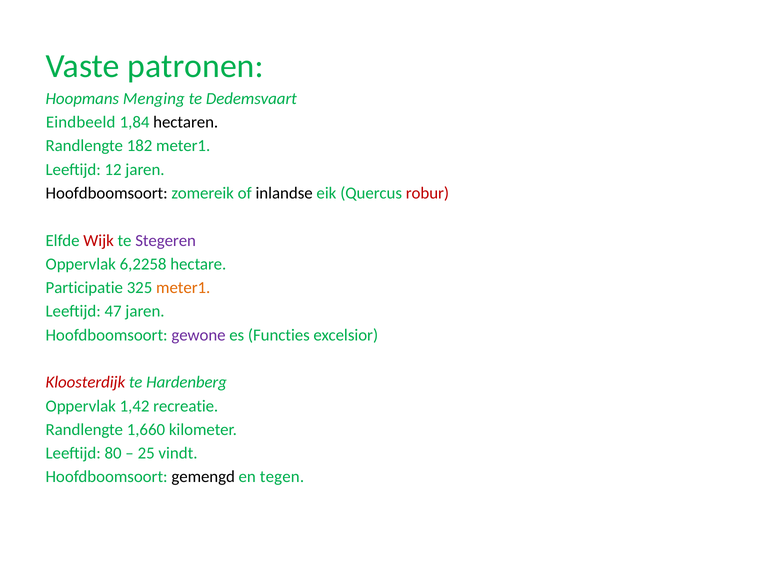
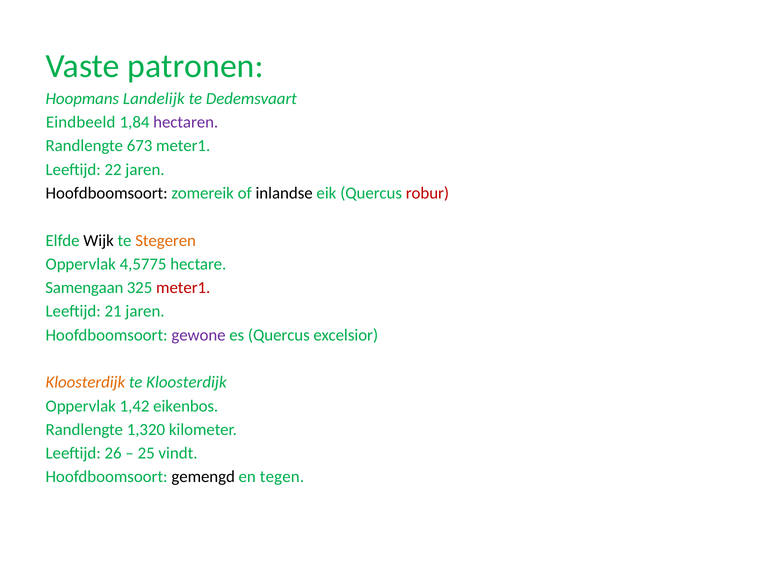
Menging: Menging -> Landelijk
hectaren colour: black -> purple
182: 182 -> 673
12: 12 -> 22
Wijk colour: red -> black
Stegeren colour: purple -> orange
6,2258: 6,2258 -> 4,5775
Participatie: Participatie -> Samengaan
meter1 at (183, 288) colour: orange -> red
47: 47 -> 21
es Functies: Functies -> Quercus
Kloosterdijk at (85, 382) colour: red -> orange
te Hardenberg: Hardenberg -> Kloosterdijk
recreatie: recreatie -> eikenbos
1,660: 1,660 -> 1,320
80: 80 -> 26
